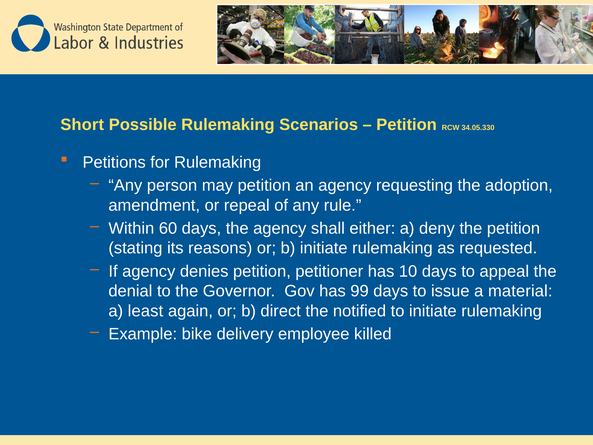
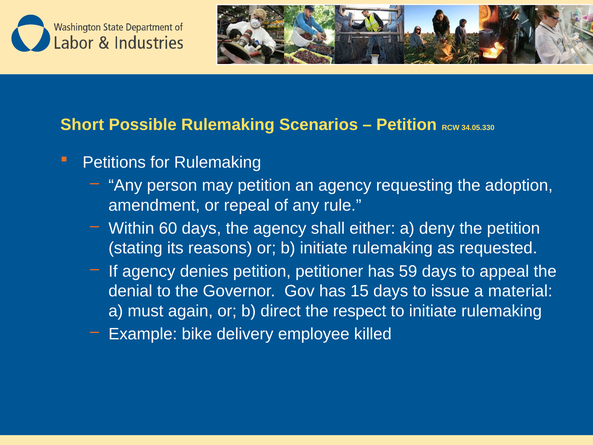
10: 10 -> 59
99: 99 -> 15
least: least -> must
notified: notified -> respect
